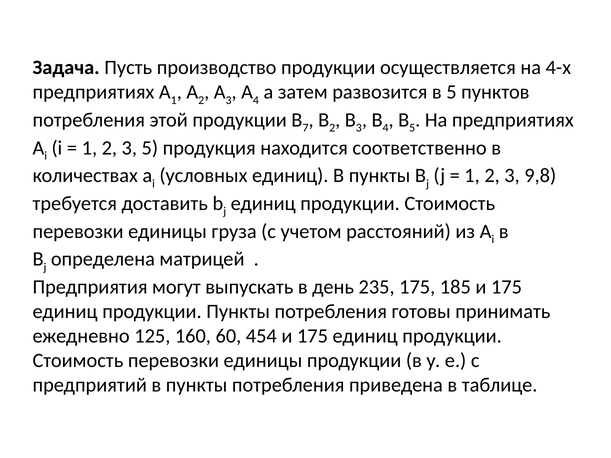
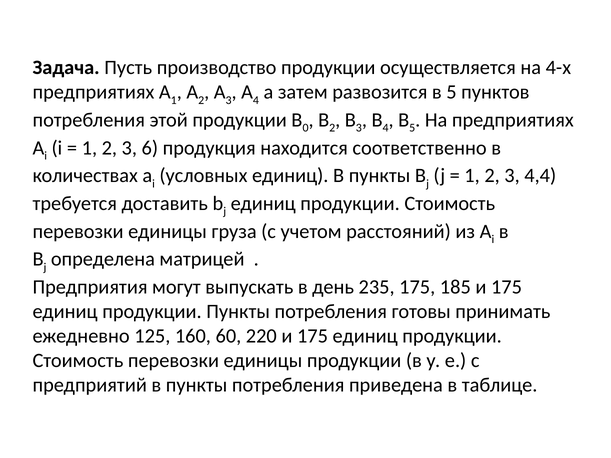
7: 7 -> 0
3 5: 5 -> 6
9,8: 9,8 -> 4,4
454: 454 -> 220
